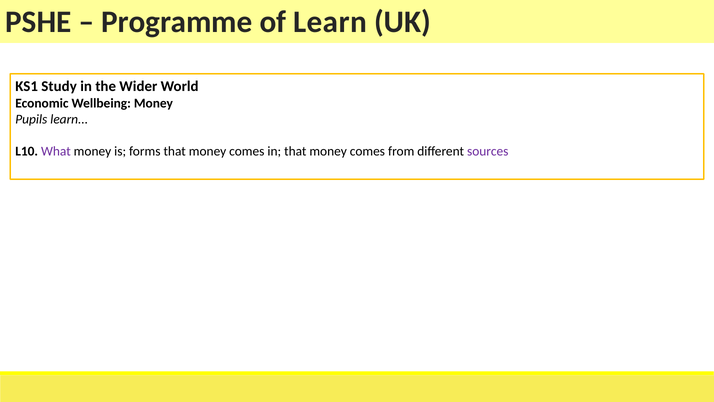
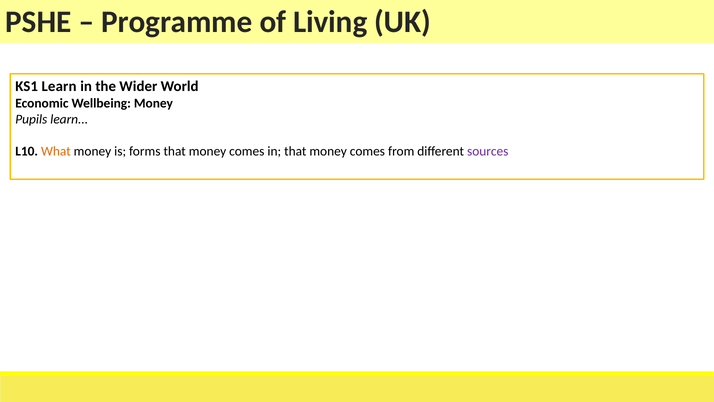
of Learn: Learn -> Living
KS1 Study: Study -> Learn
What colour: purple -> orange
